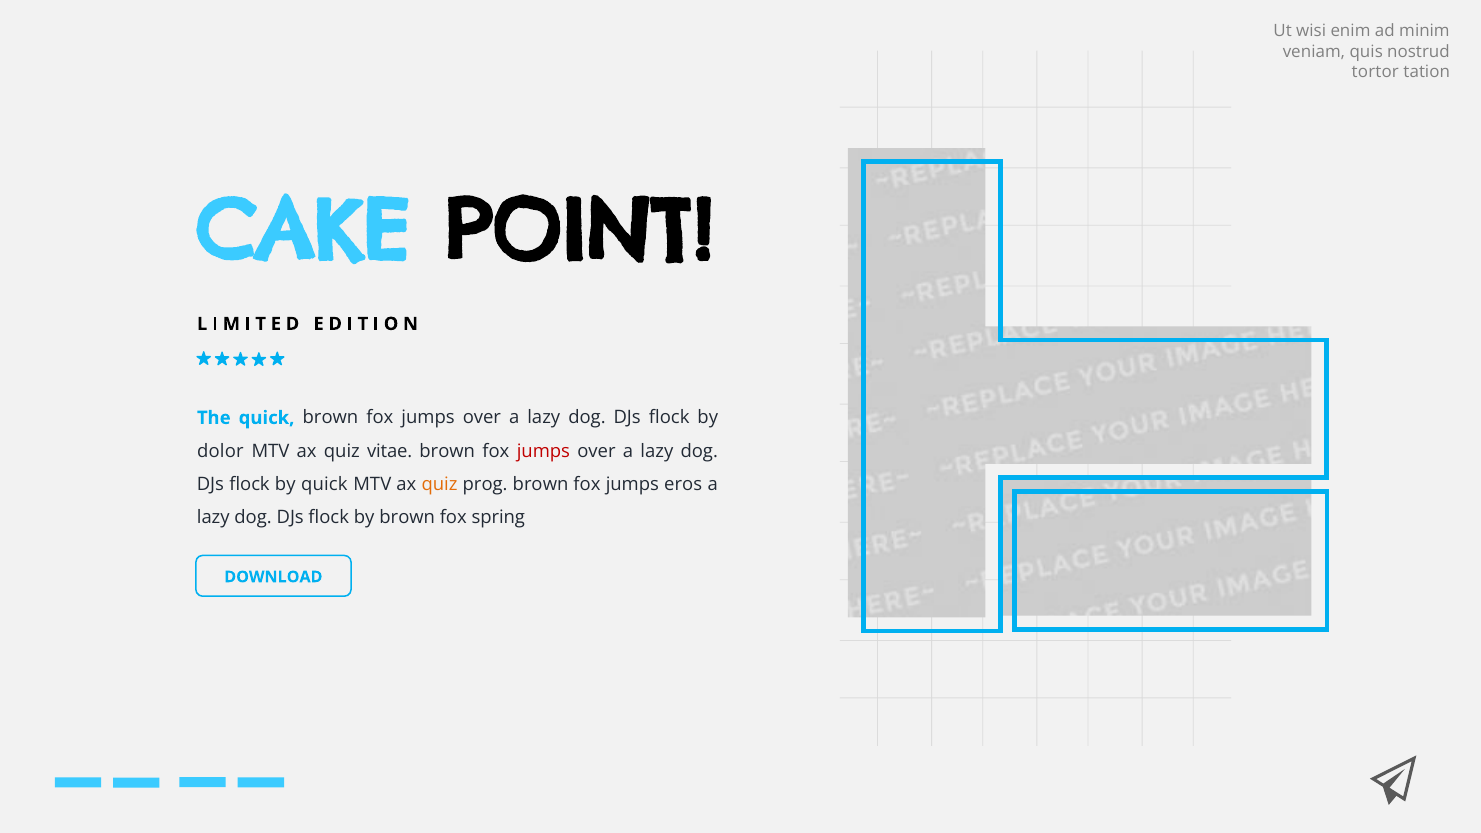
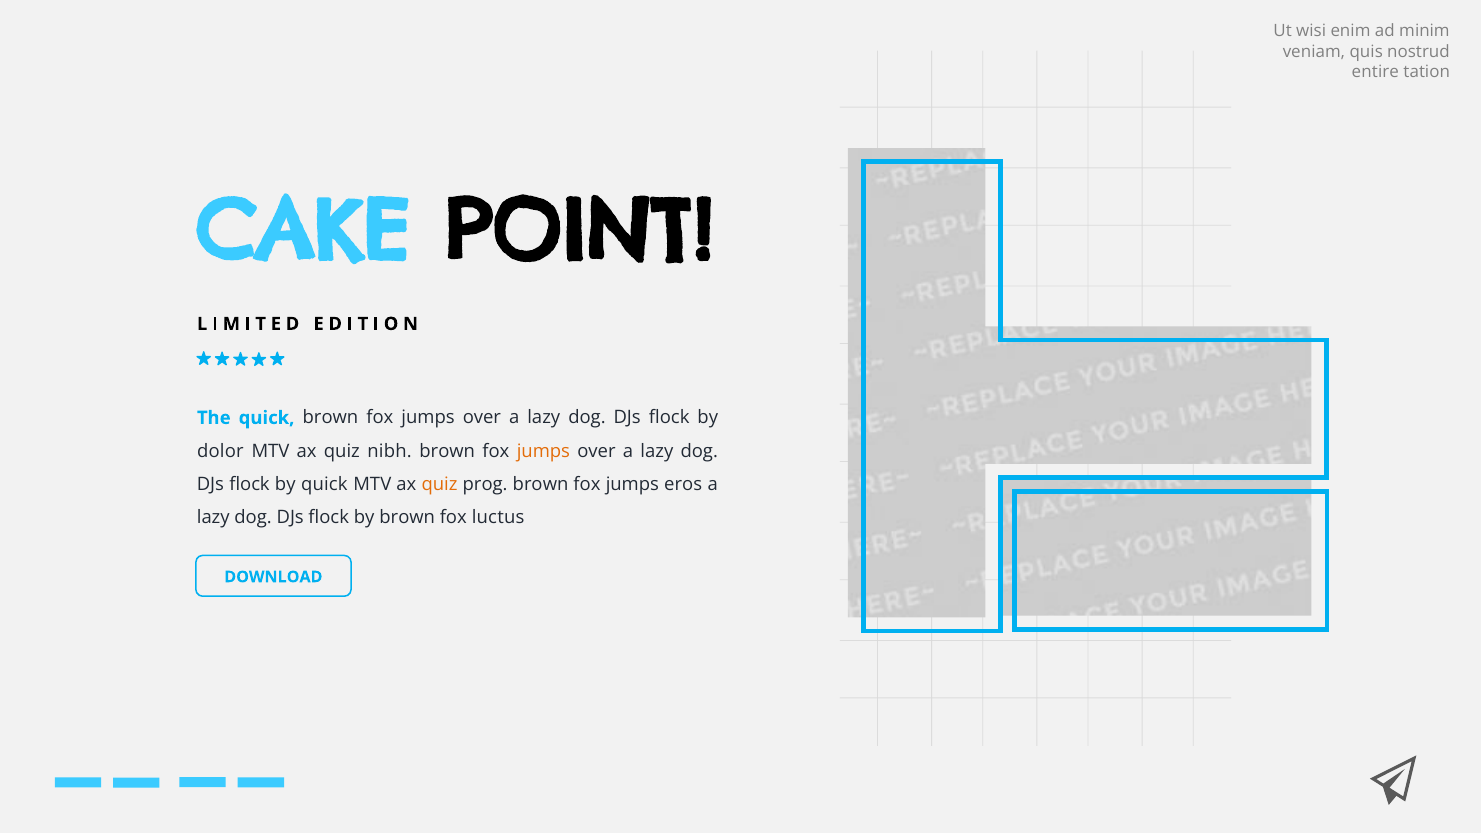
tortor: tortor -> entire
vitae: vitae -> nibh
jumps at (543, 451) colour: red -> orange
spring: spring -> luctus
